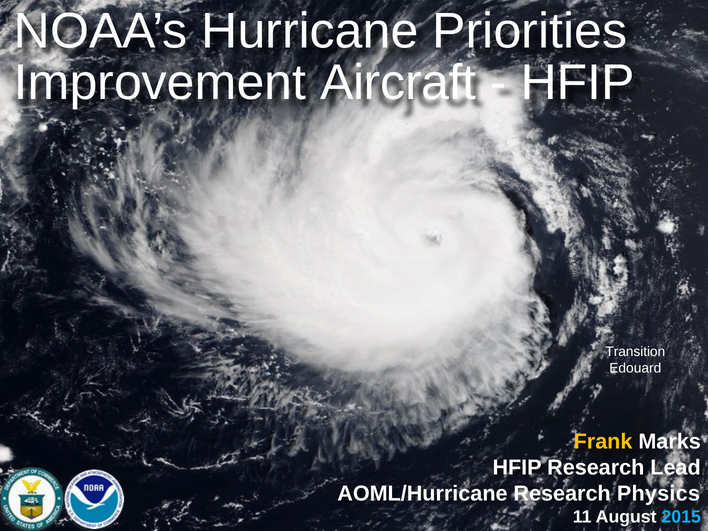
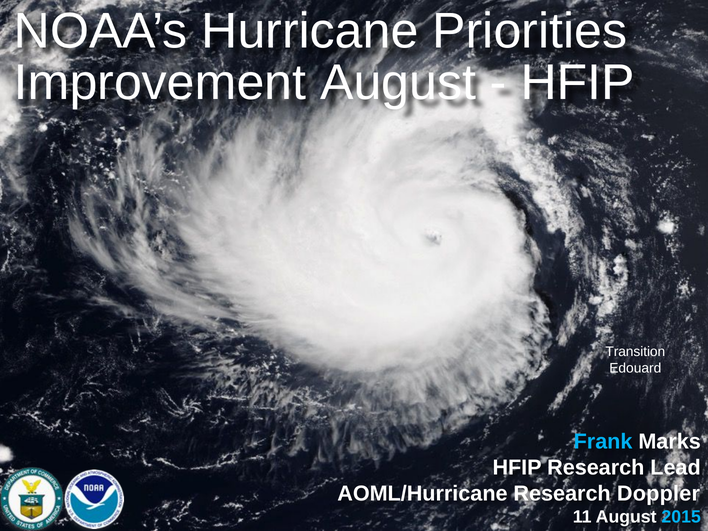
Improvement Aircraft: Aircraft -> August
Frank colour: yellow -> light blue
Physics: Physics -> Doppler
